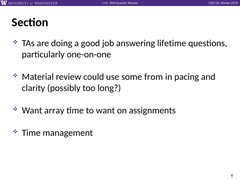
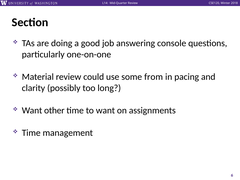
lifetime: lifetime -> console
array: array -> other
